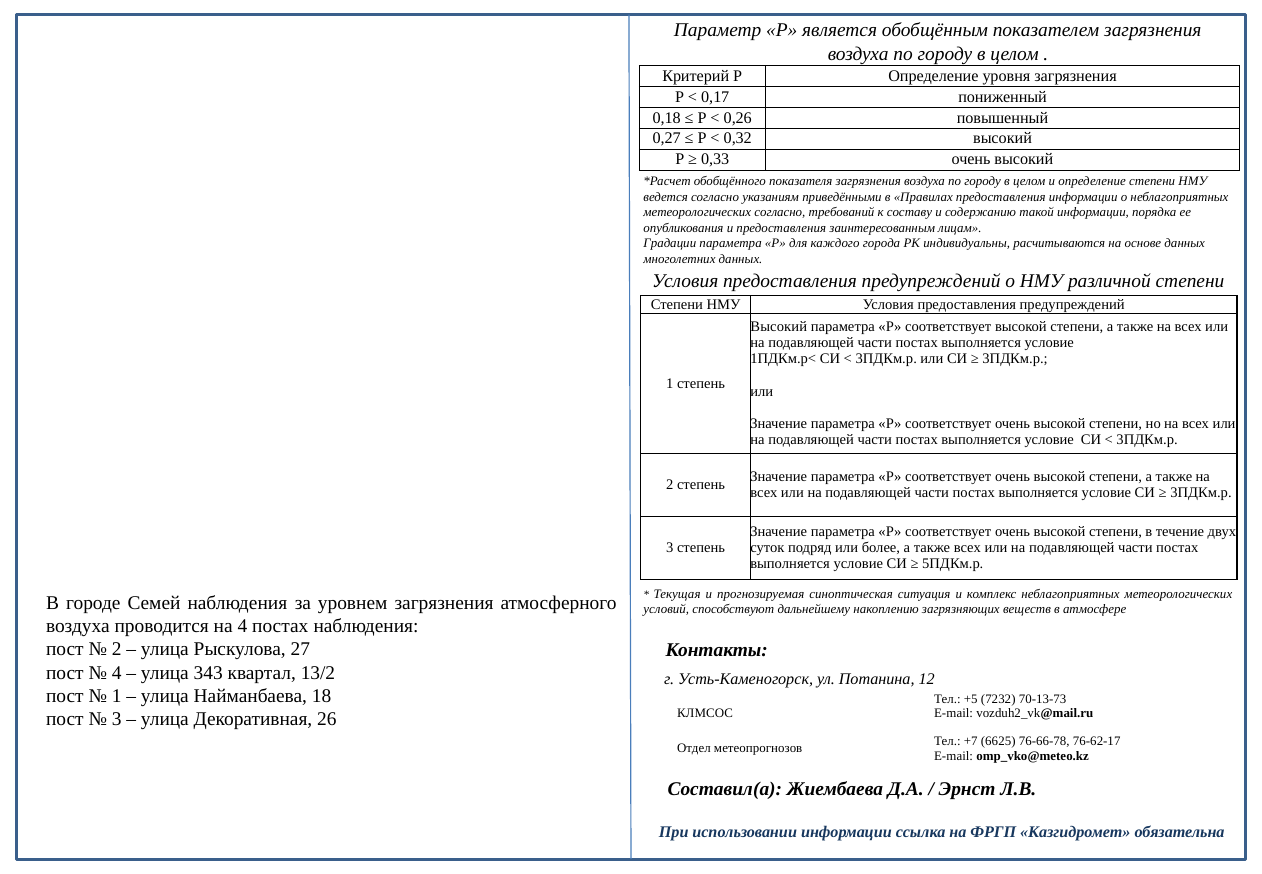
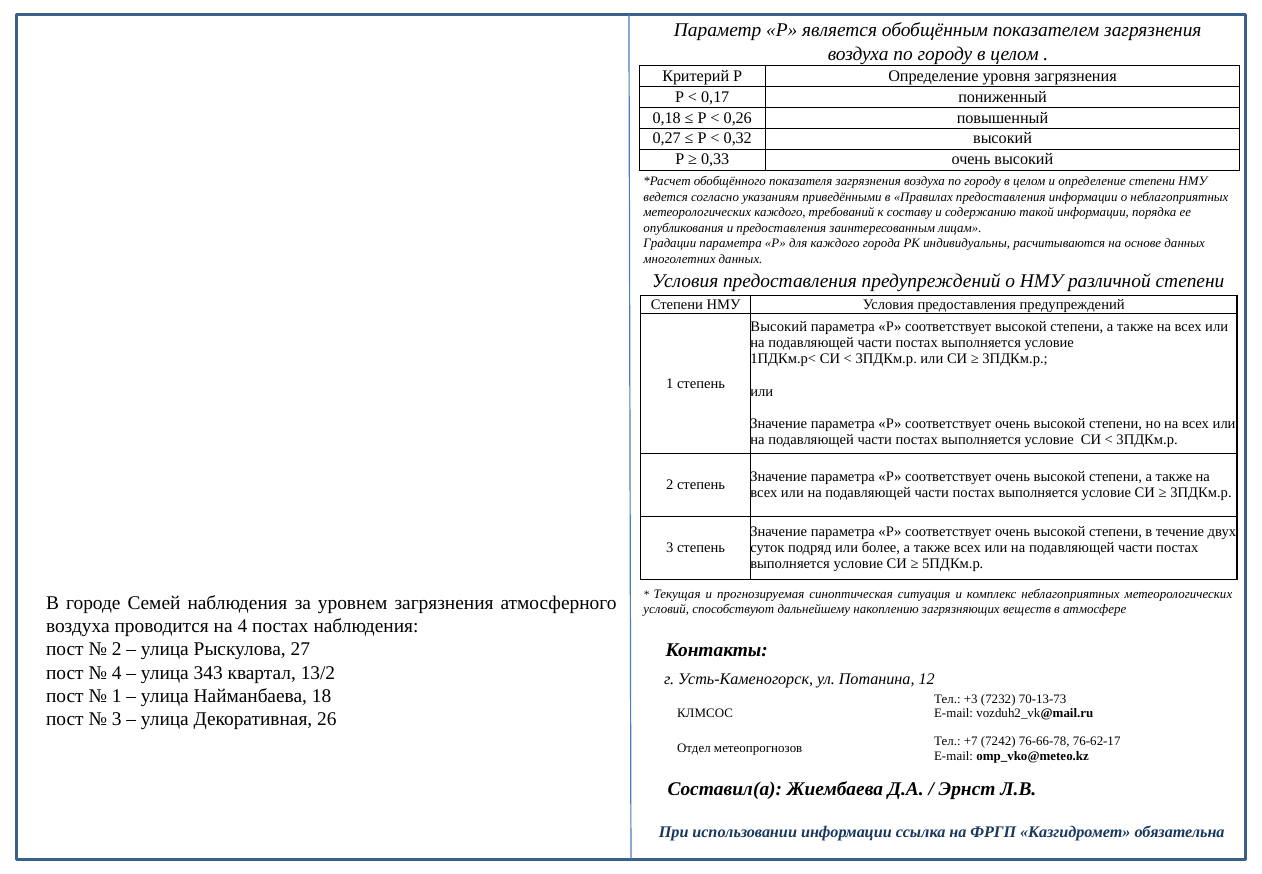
метеорологических согласно: согласно -> каждого
+5: +5 -> +3
6625: 6625 -> 7242
